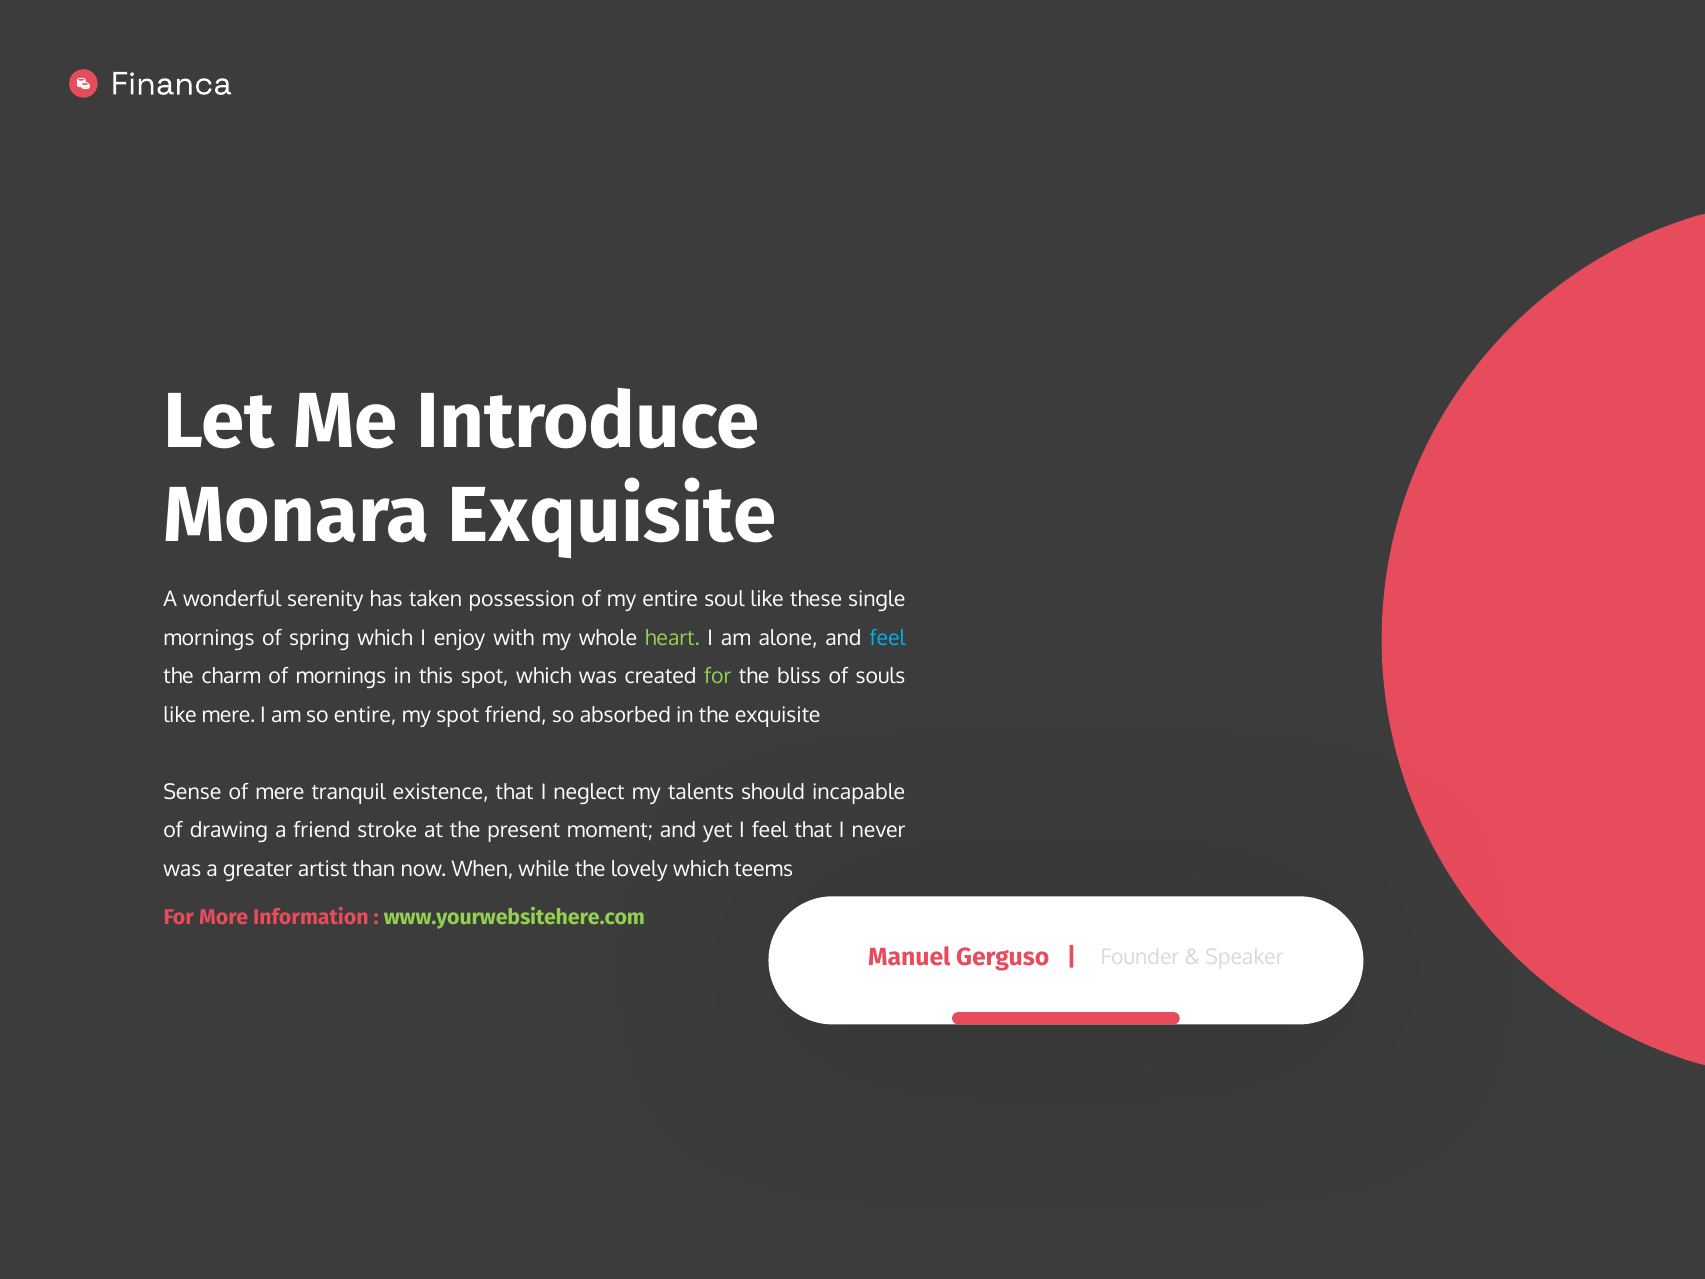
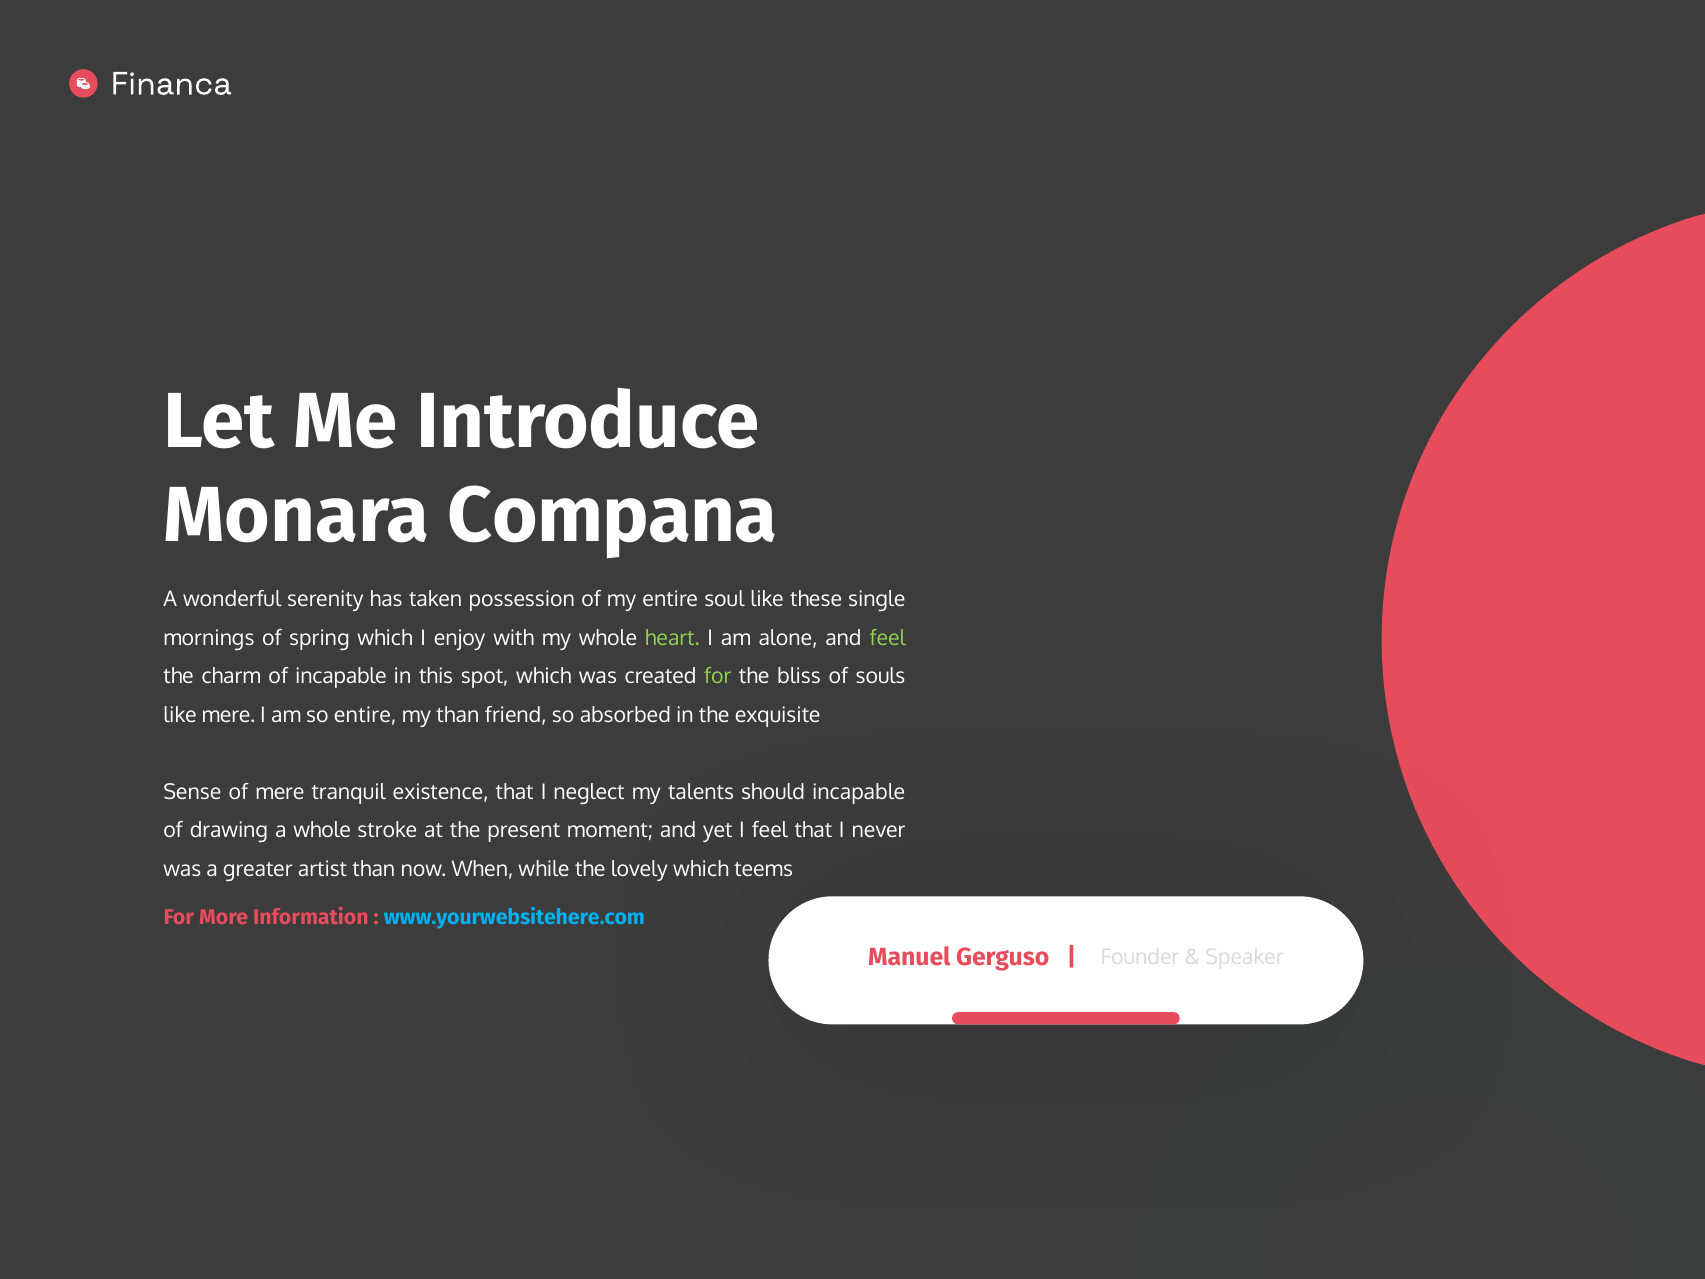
Monara Exquisite: Exquisite -> Compana
feel at (888, 638) colour: light blue -> light green
of mornings: mornings -> incapable
my spot: spot -> than
a friend: friend -> whole
www.yourwebsitehere.com colour: light green -> light blue
